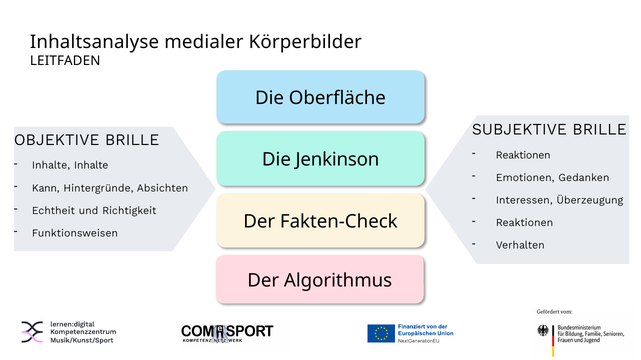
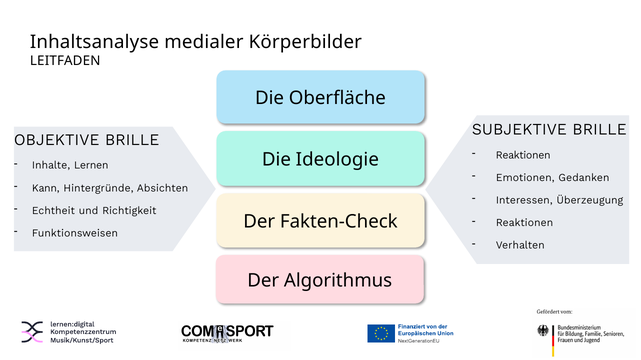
Jenkinson: Jenkinson -> Ideologie
Inhalte Inhalte: Inhalte -> Lernen
